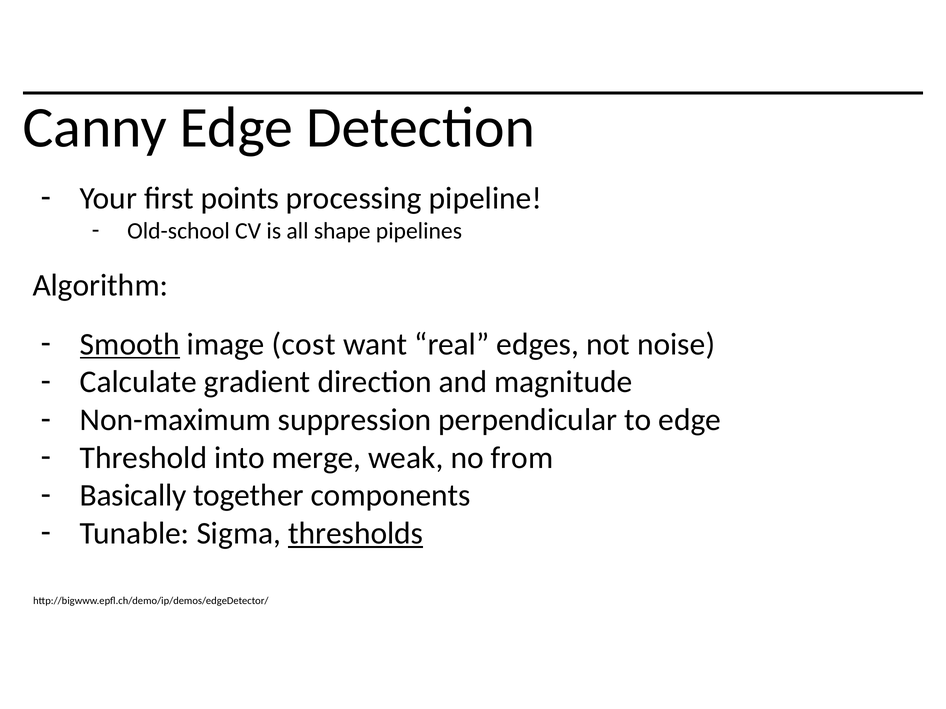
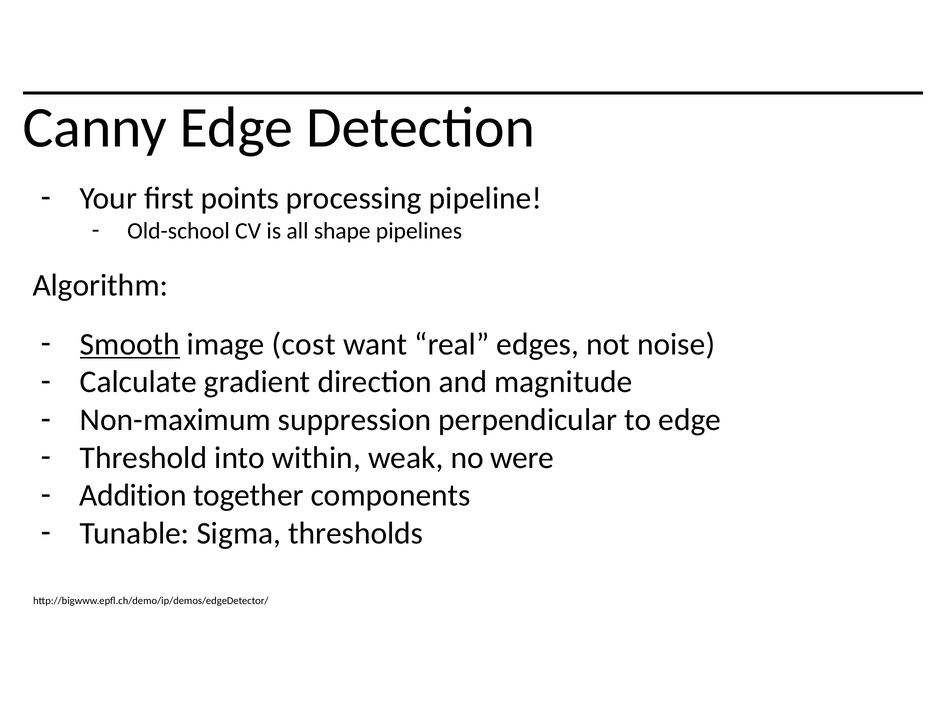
merge: merge -> within
from: from -> were
Basically: Basically -> Addition
thresholds underline: present -> none
